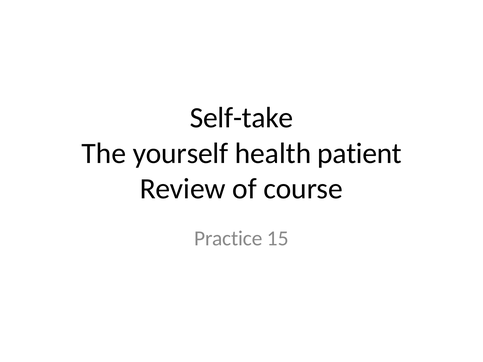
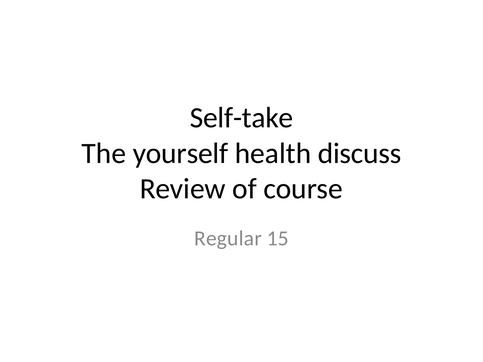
patient: patient -> discuss
Practice: Practice -> Regular
